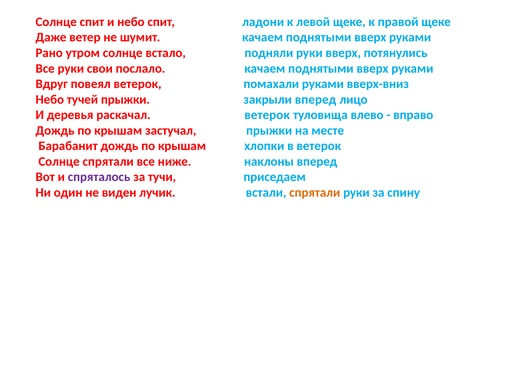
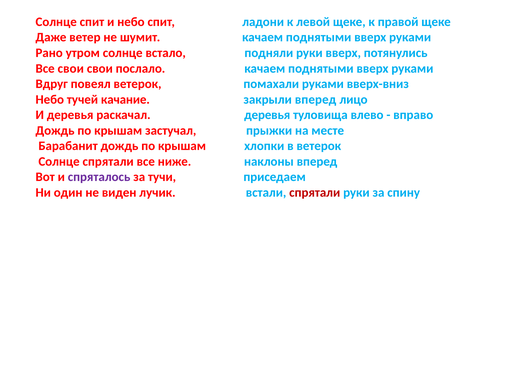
Все руки: руки -> свои
тучей прыжки: прыжки -> качание
раскачал ветерок: ветерок -> деревья
спрятали at (315, 192) colour: orange -> red
